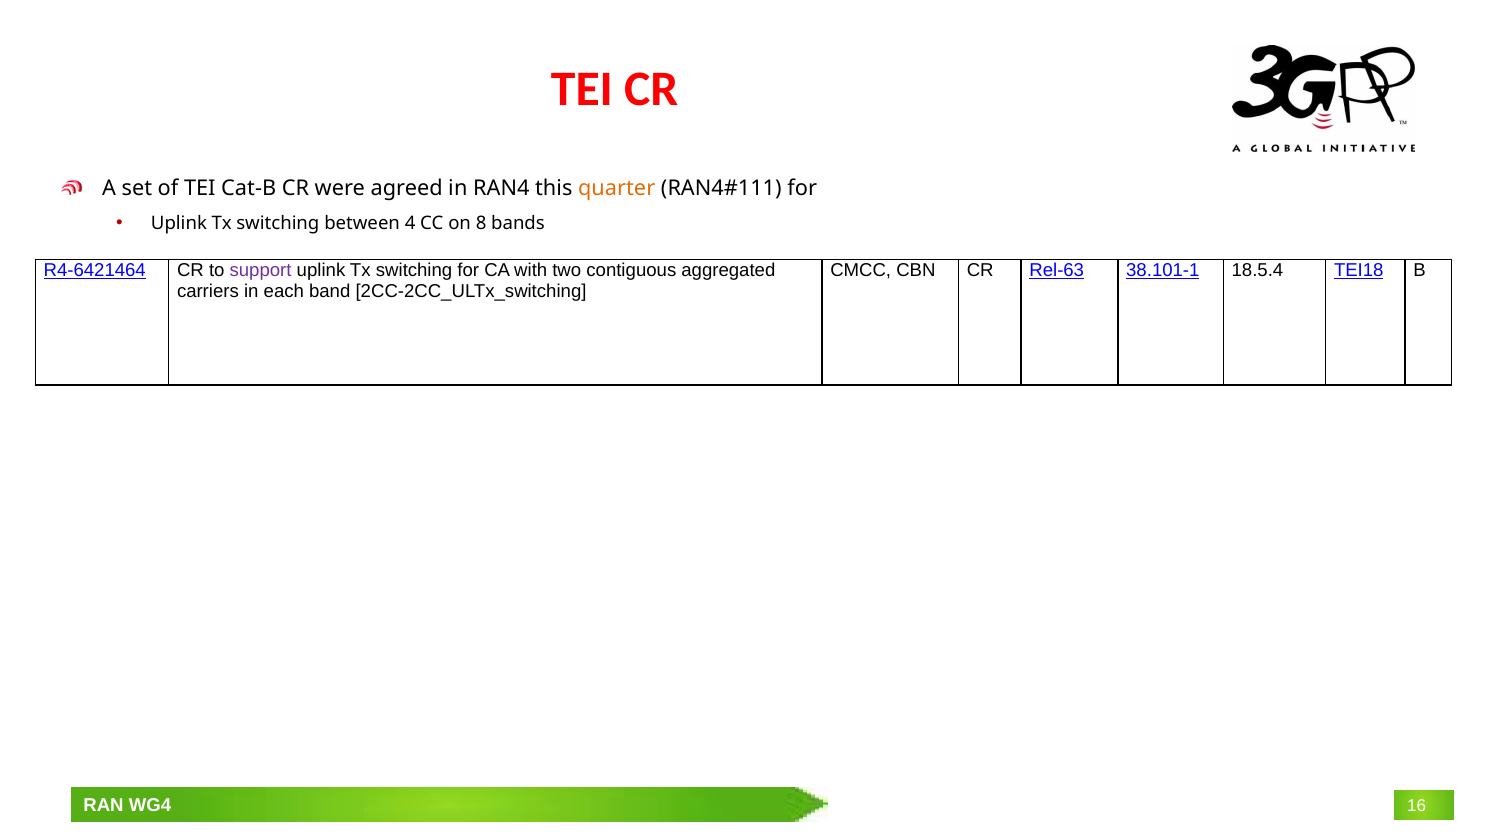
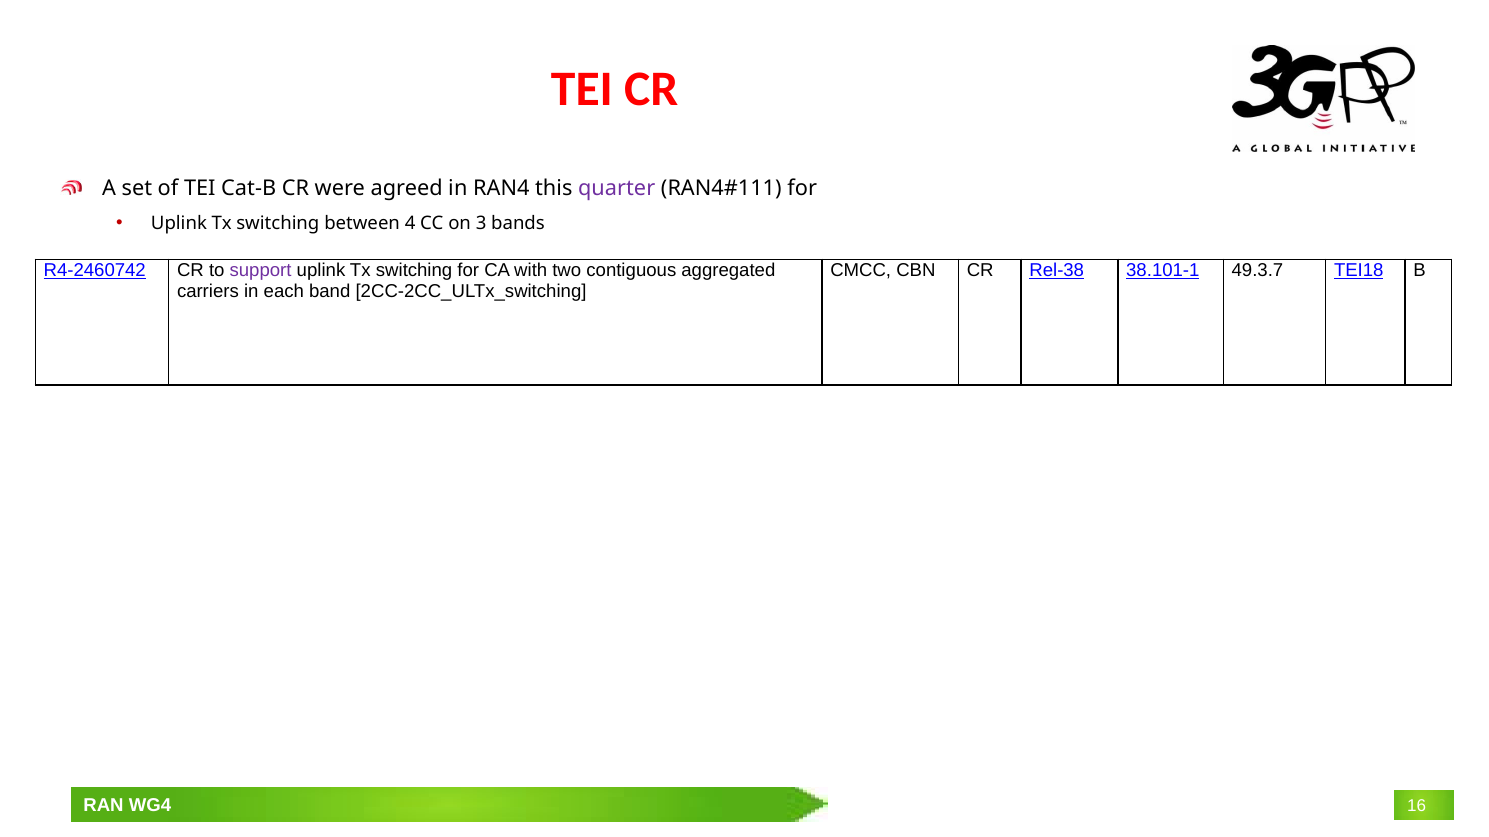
quarter colour: orange -> purple
8: 8 -> 3
R4-6421464: R4-6421464 -> R4-2460742
Rel-63: Rel-63 -> Rel-38
18.5.4: 18.5.4 -> 49.3.7
